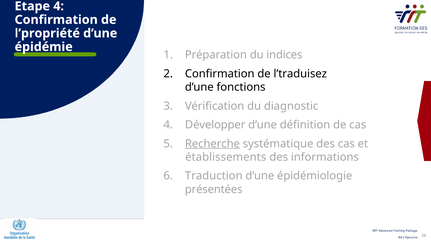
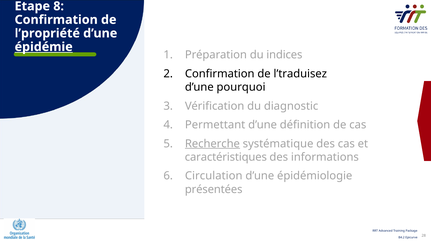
Etape 4: 4 -> 8
épidémie underline: none -> present
fonctions: fonctions -> pourquoi
Développer: Développer -> Permettant
établissements: établissements -> caractéristiques
Traduction: Traduction -> Circulation
